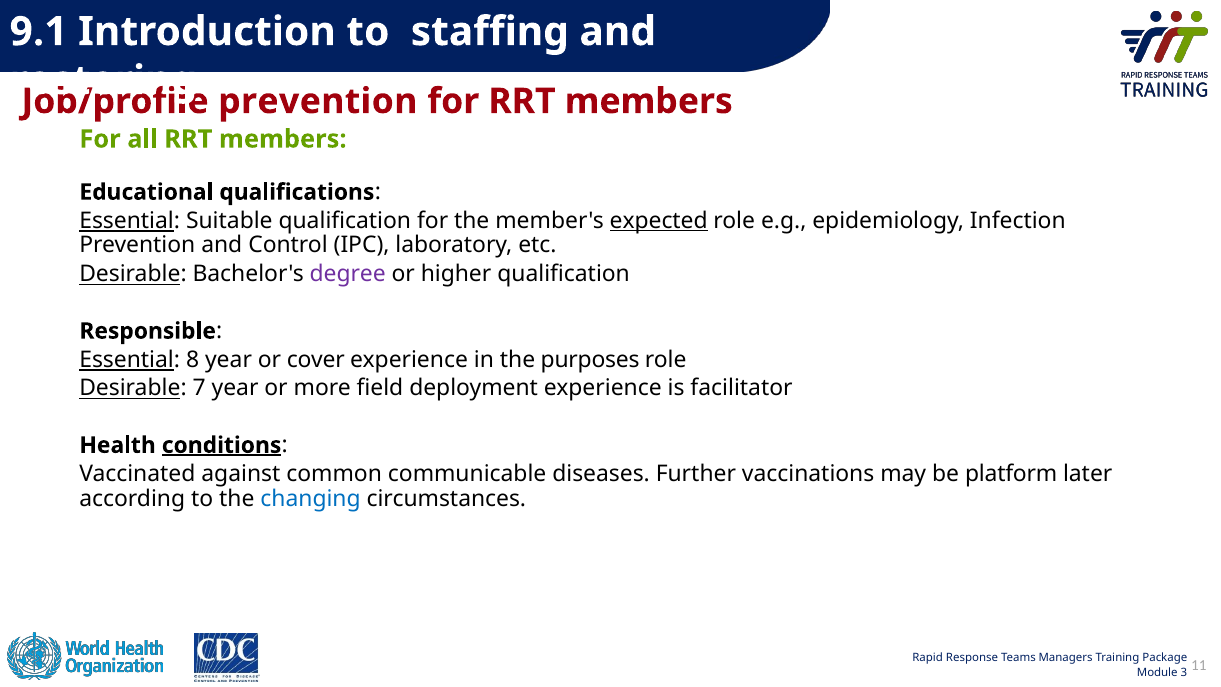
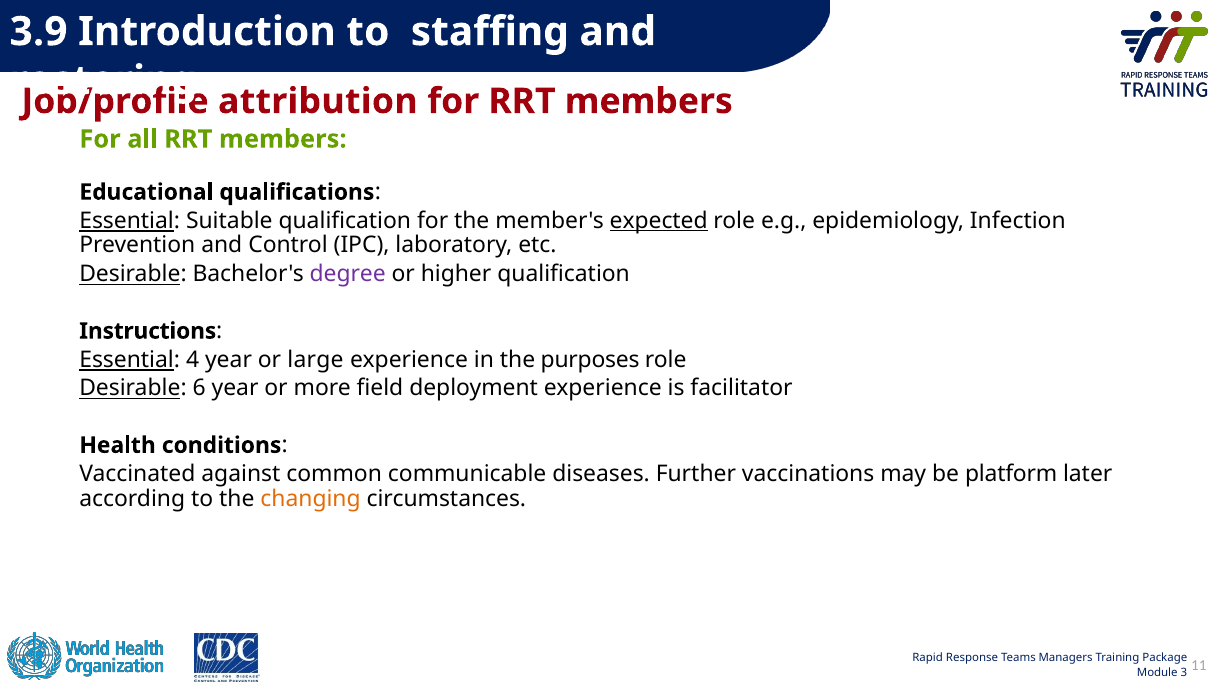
9.1: 9.1 -> 3.9
prevention at (318, 101): prevention -> attribution
Responsible: Responsible -> Instructions
8: 8 -> 4
cover: cover -> large
7: 7 -> 6
conditions underline: present -> none
changing colour: blue -> orange
